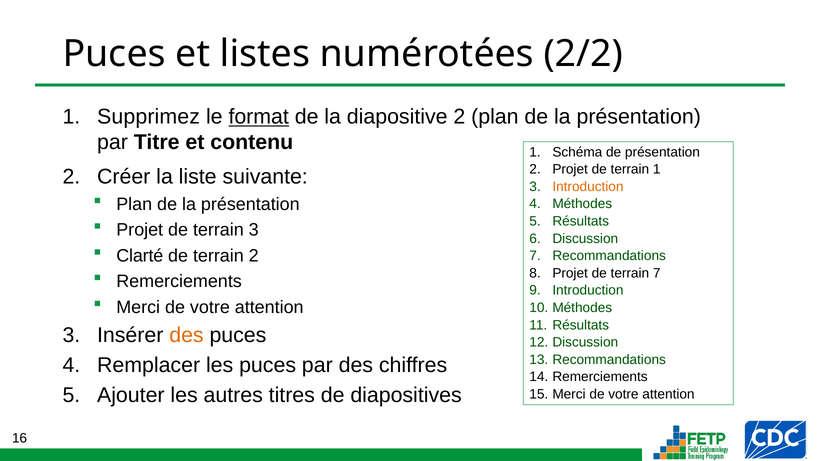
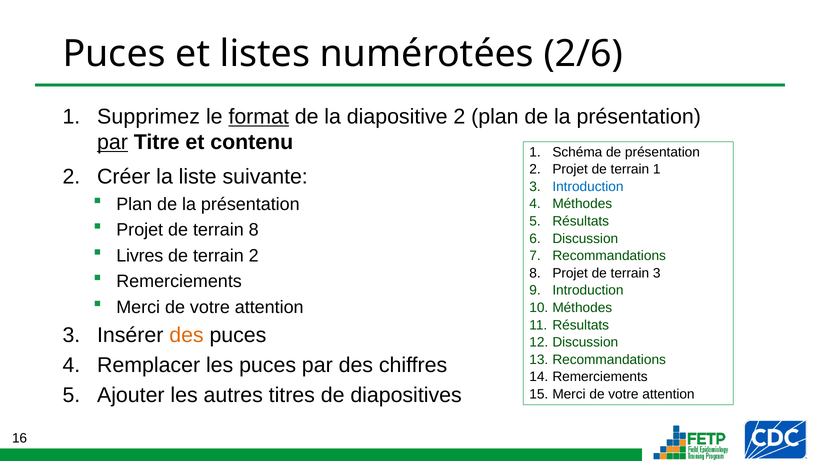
2/2: 2/2 -> 2/6
par at (113, 142) underline: none -> present
Introduction at (588, 187) colour: orange -> blue
terrain 3: 3 -> 8
Clarté: Clarté -> Livres
terrain 7: 7 -> 3
